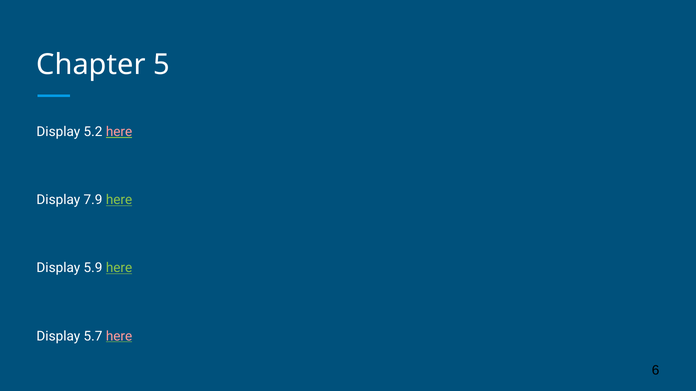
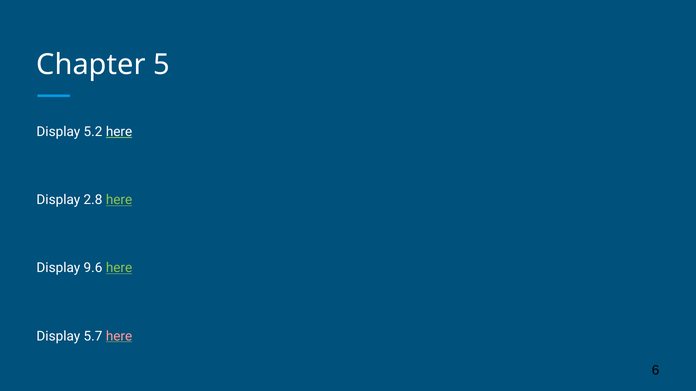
here at (119, 132) colour: pink -> white
7.9: 7.9 -> 2.8
5.9: 5.9 -> 9.6
